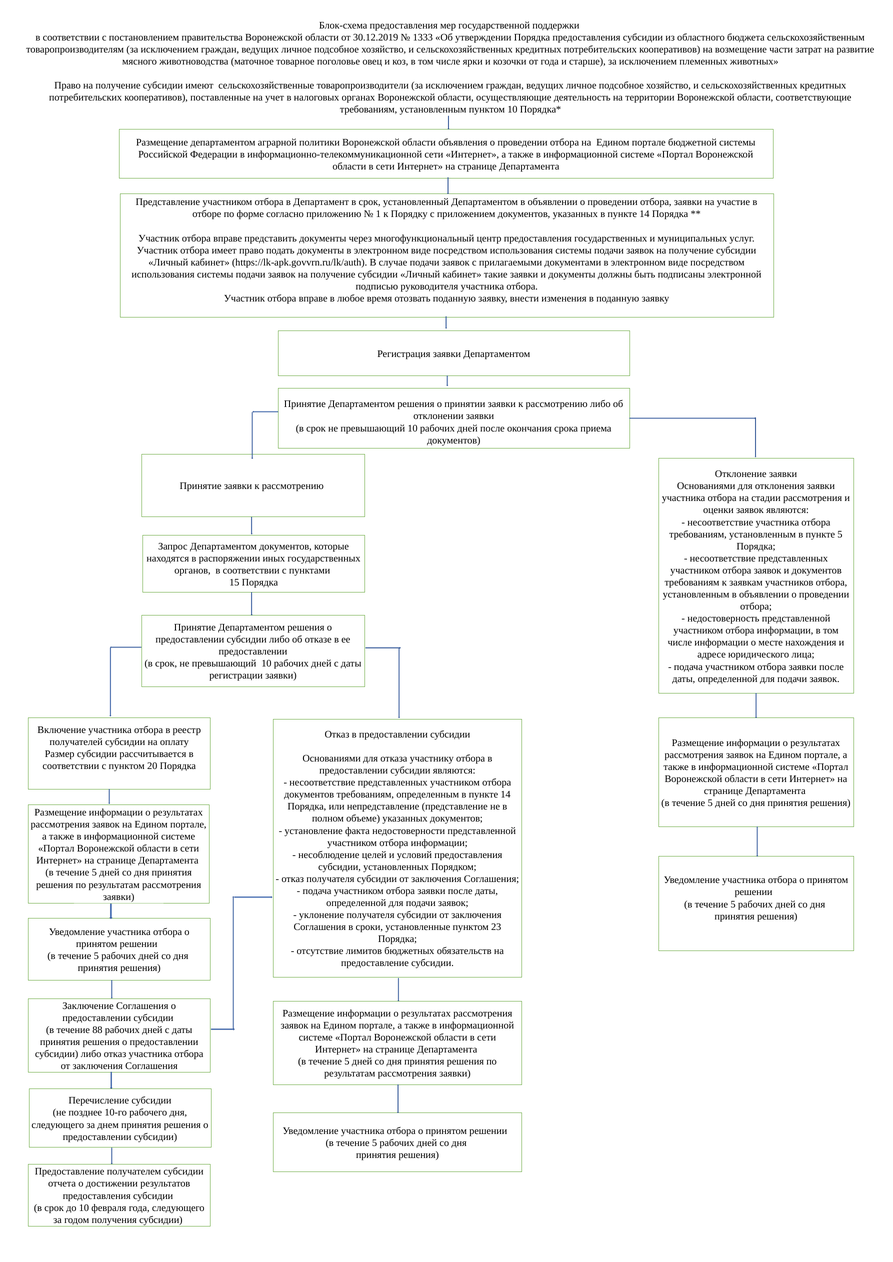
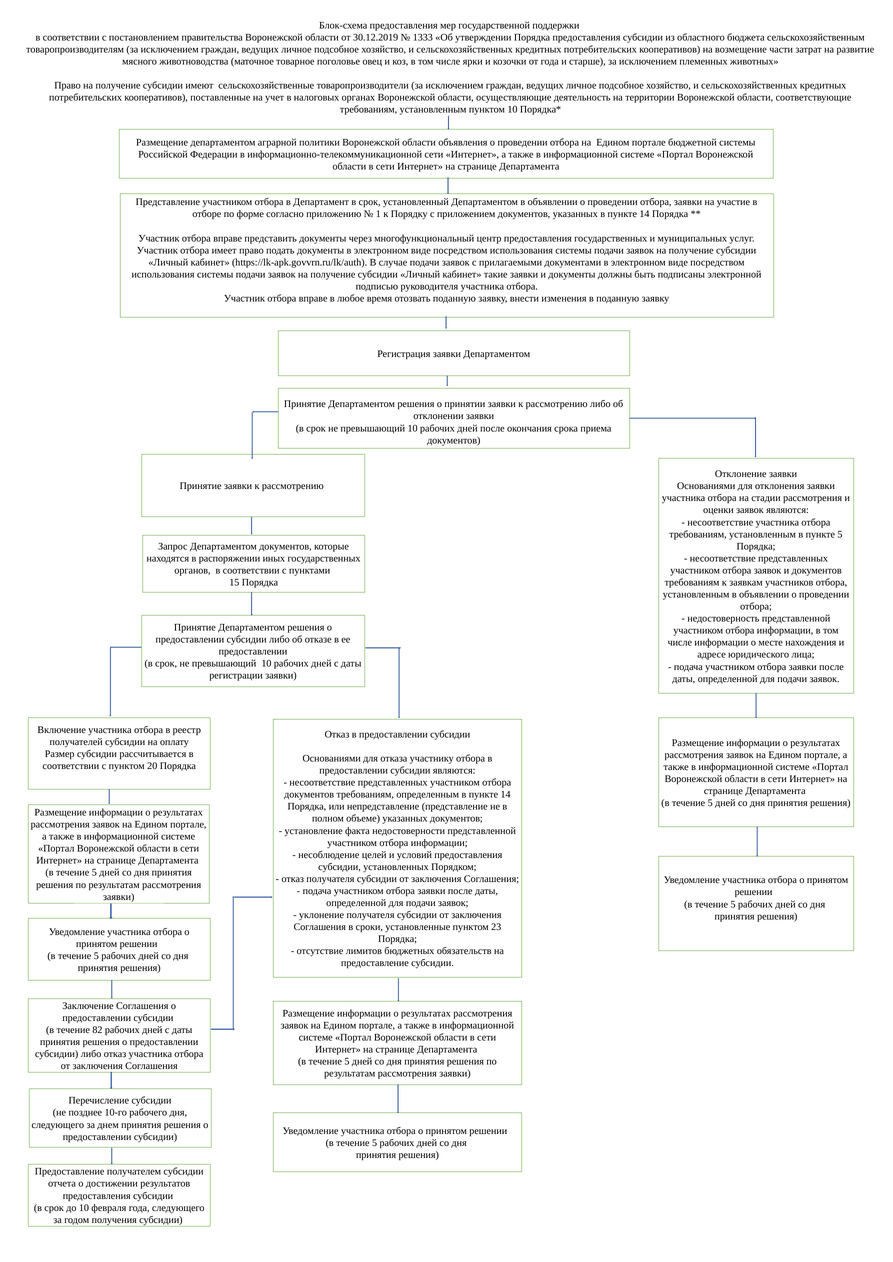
88: 88 -> 82
